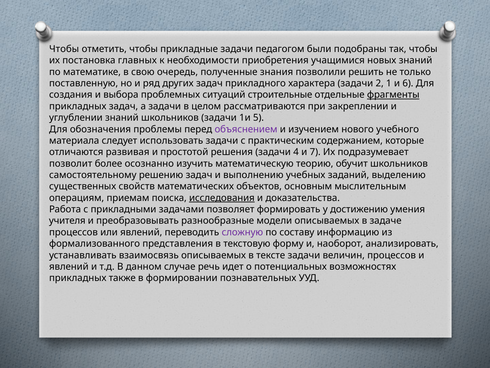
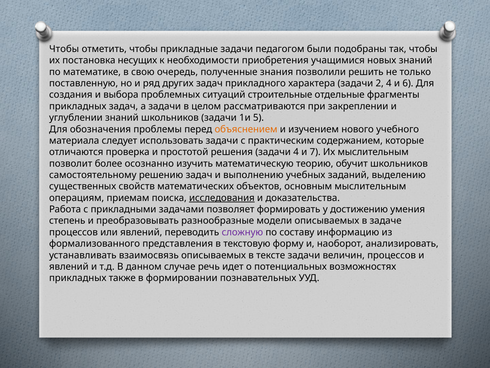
главных: главных -> несущих
2 1: 1 -> 4
фрагменты underline: present -> none
объяснением colour: purple -> orange
развивая: развивая -> проверка
Их подразумевает: подразумевает -> мыслительным
учителя: учителя -> степень
